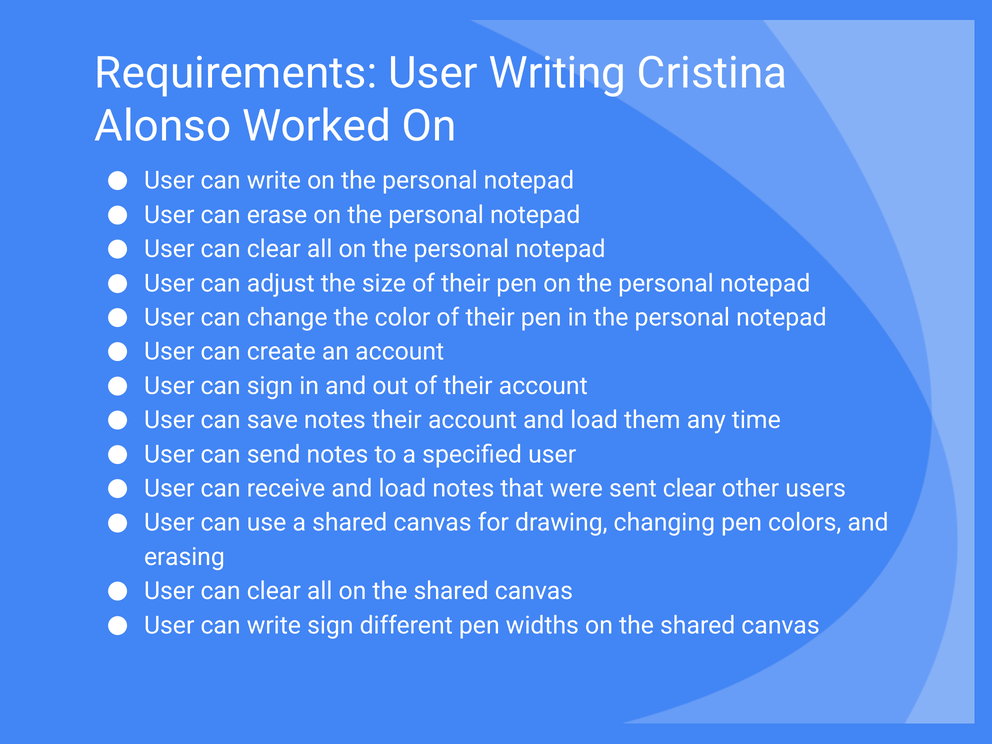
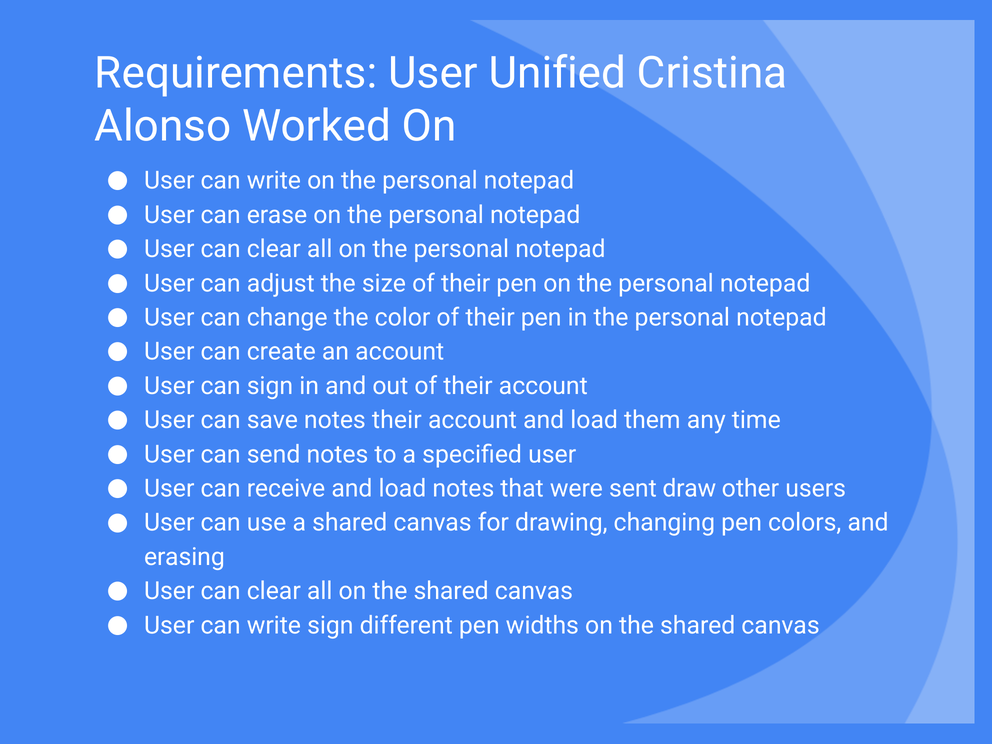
Writing: Writing -> Unified
sent clear: clear -> draw
